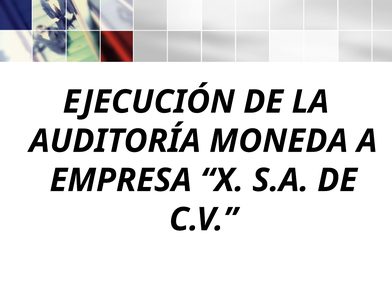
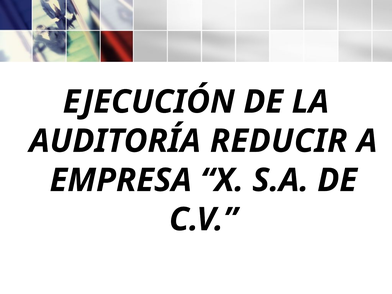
MONEDA: MONEDA -> REDUCIR
